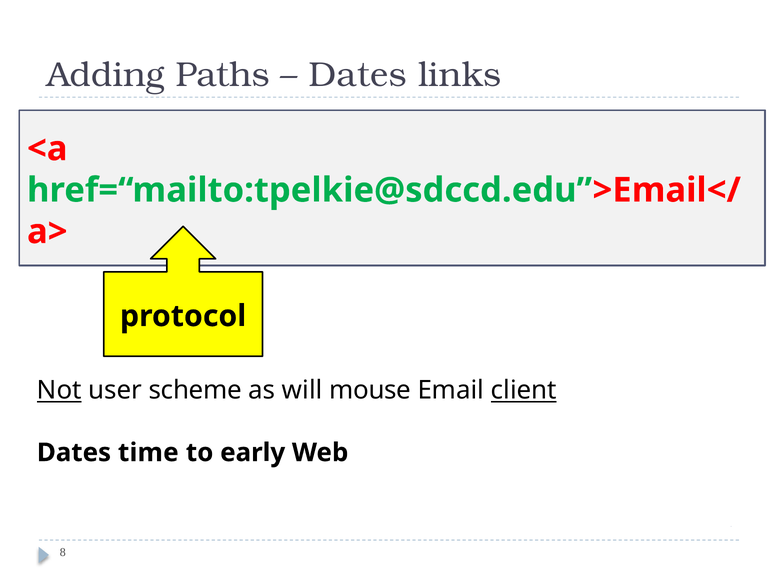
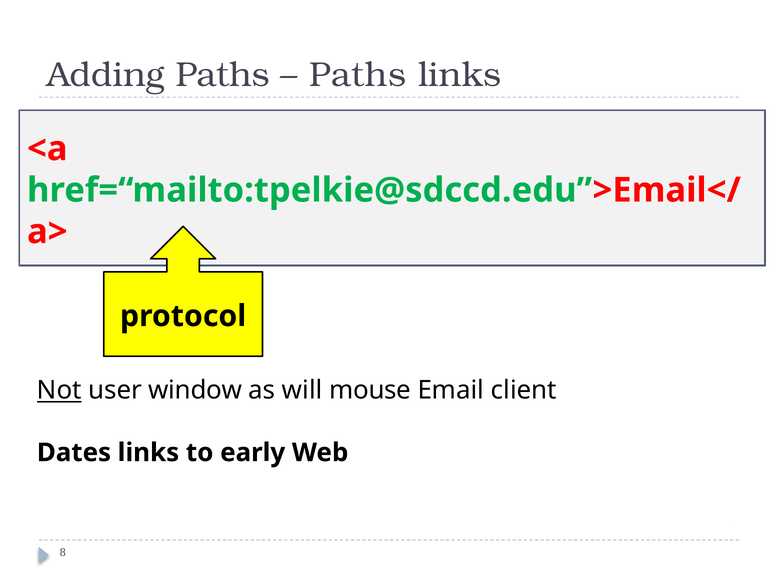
Dates at (358, 75): Dates -> Paths
scheme: scheme -> window
client underline: present -> none
Dates time: time -> links
